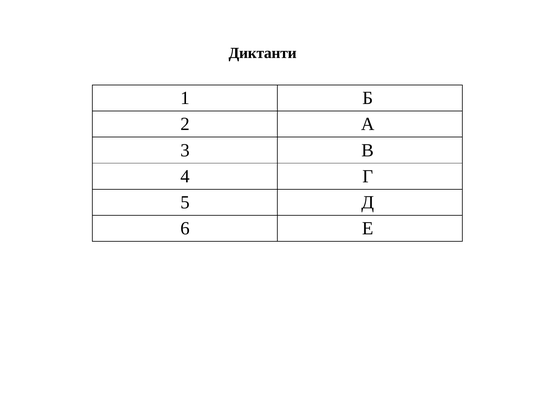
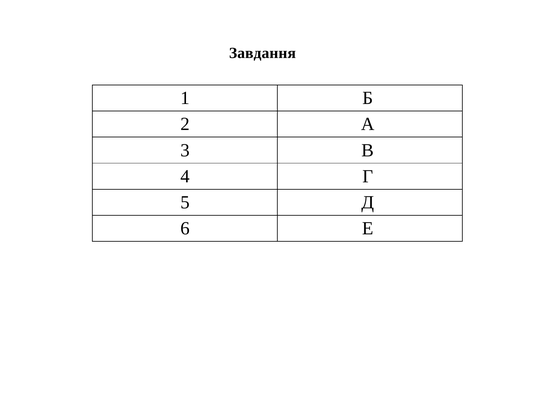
Диктанти: Диктанти -> Завдання
